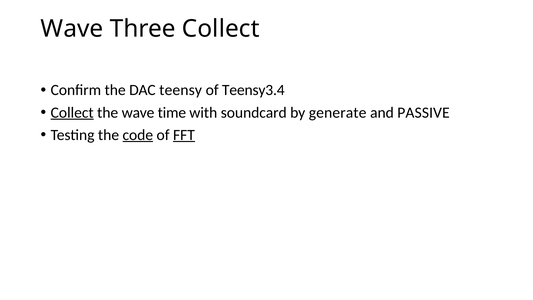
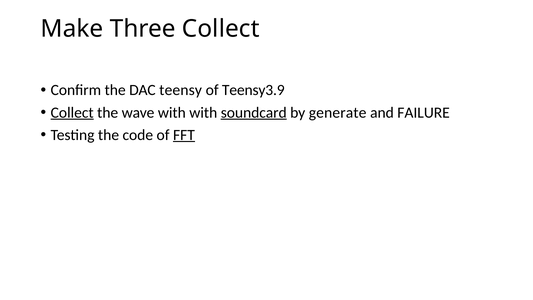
Wave at (72, 29): Wave -> Make
Teensy3.4: Teensy3.4 -> Teensy3.9
wave time: time -> with
soundcard underline: none -> present
PASSIVE: PASSIVE -> FAILURE
code underline: present -> none
